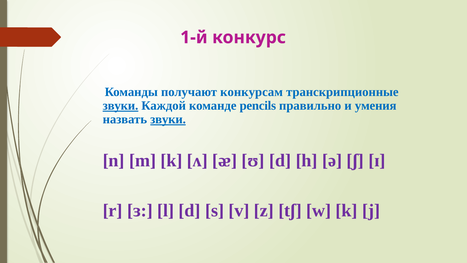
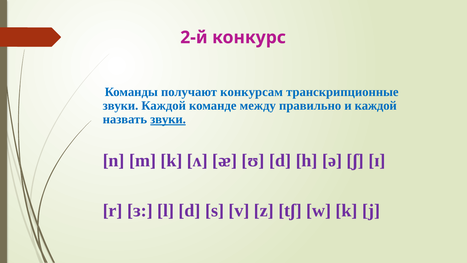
1-й: 1-й -> 2-й
звуки at (120, 106) underline: present -> none
pencils: pencils -> между
и умения: умения -> каждой
